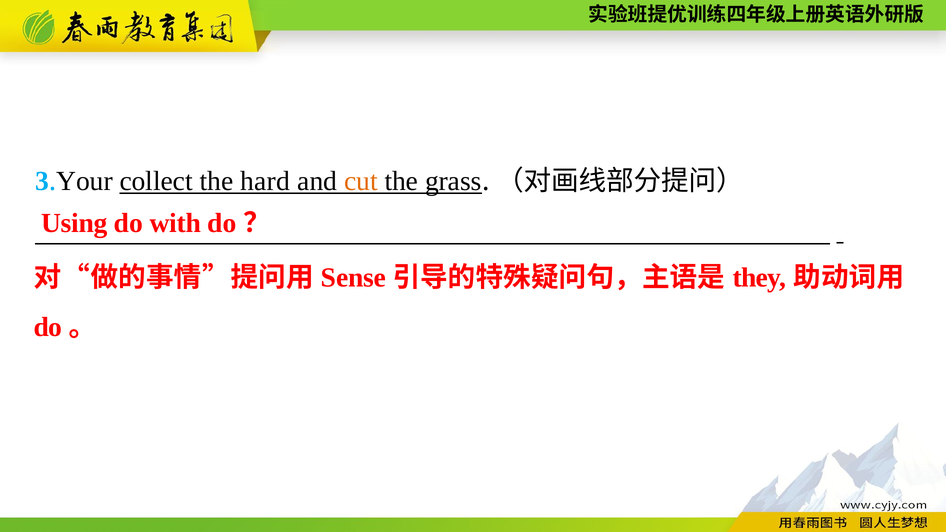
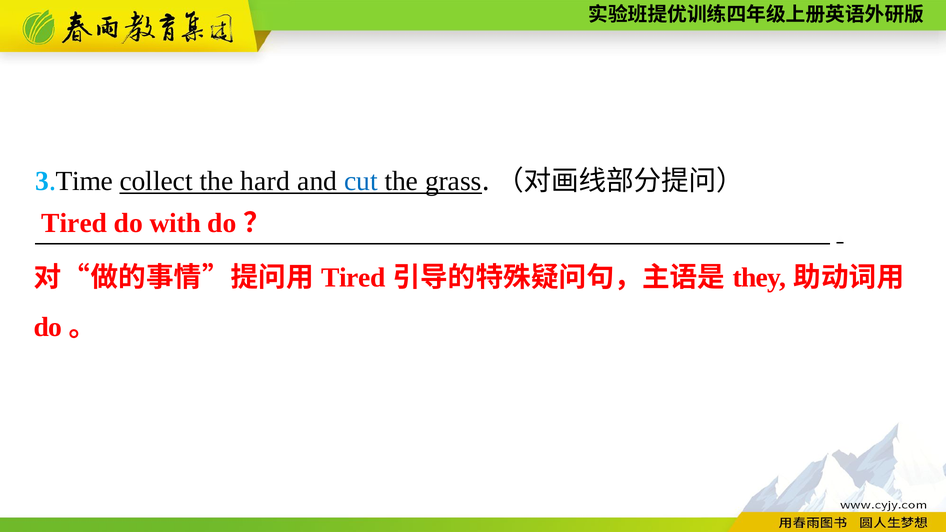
Your: Your -> Time
cut colour: orange -> blue
Using at (74, 223): Using -> Tired
Sense at (353, 278): Sense -> Tired
